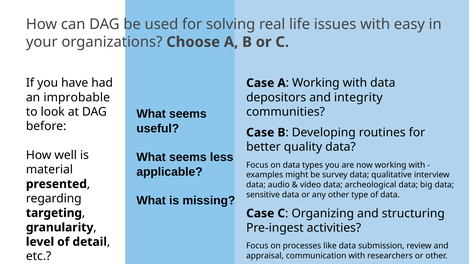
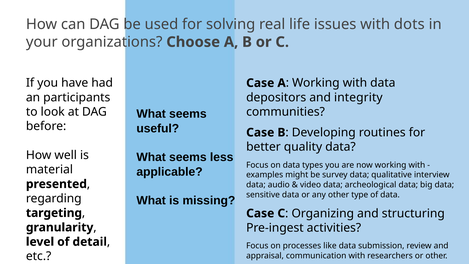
easy: easy -> dots
improbable: improbable -> participants
